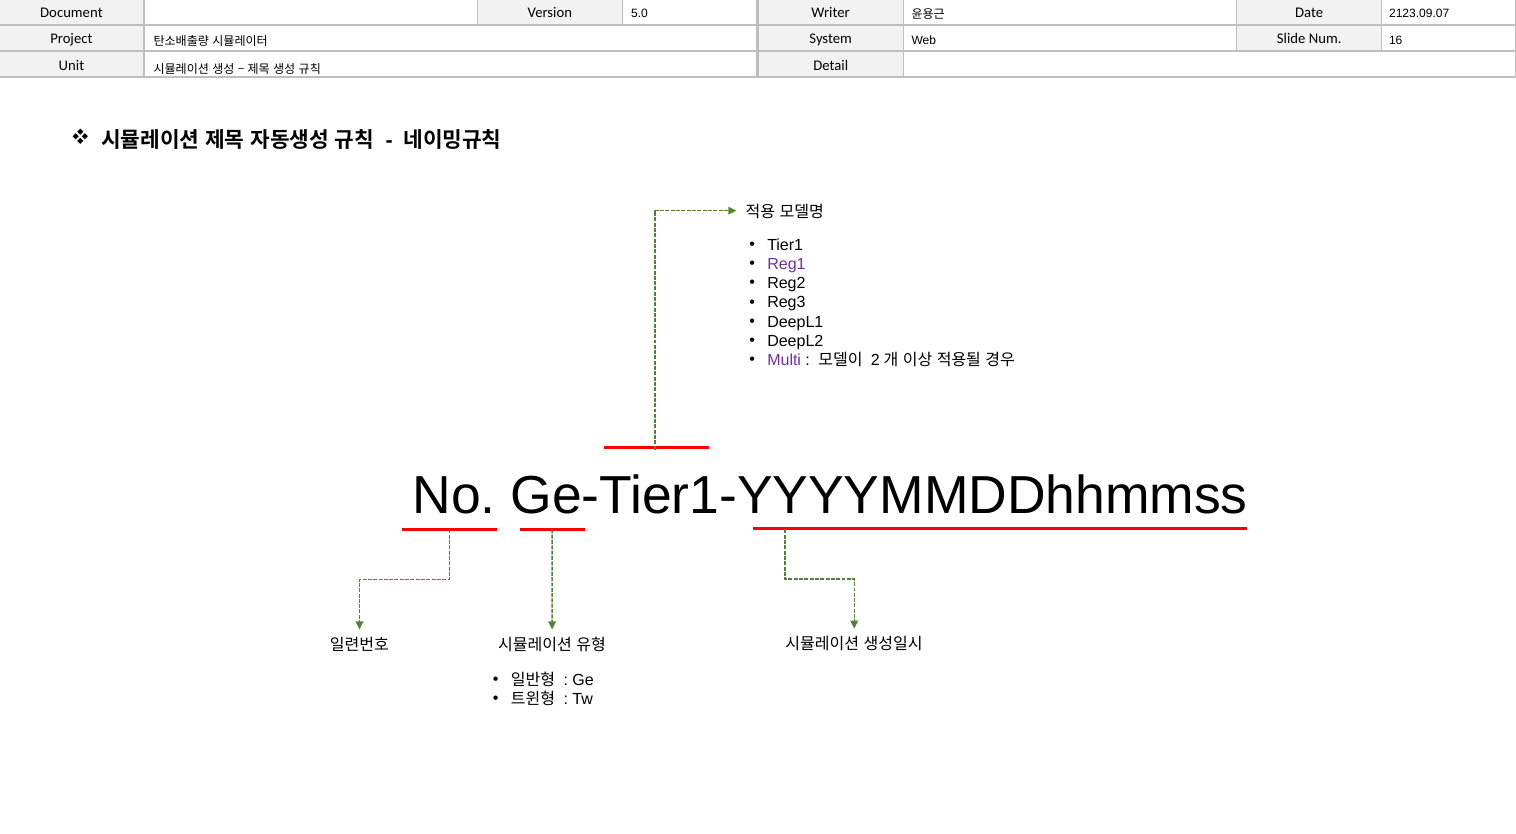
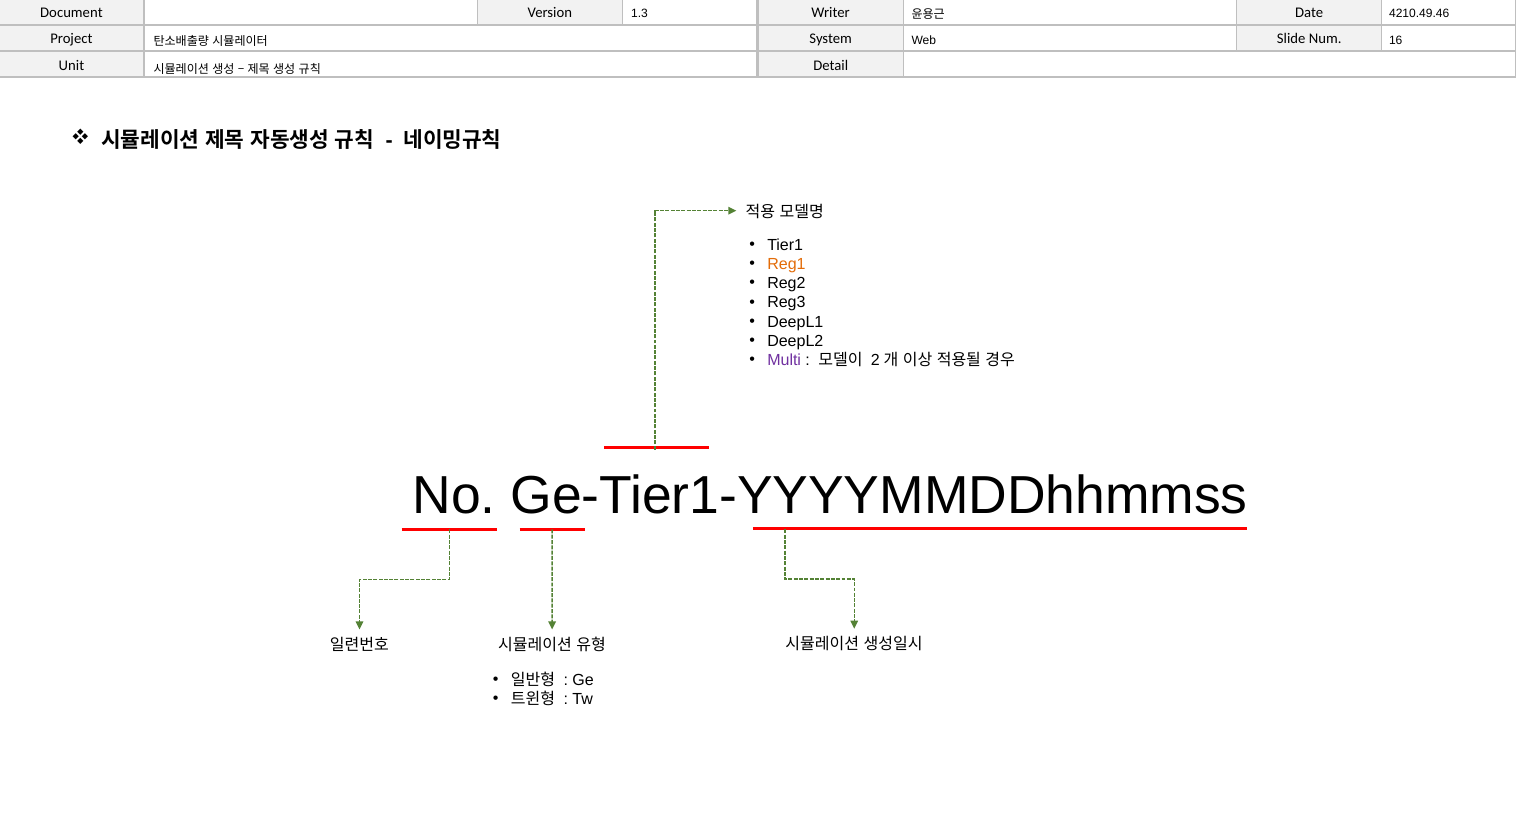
5.0: 5.0 -> 1.3
2123.09.07: 2123.09.07 -> 4210.49.46
Reg1 colour: purple -> orange
